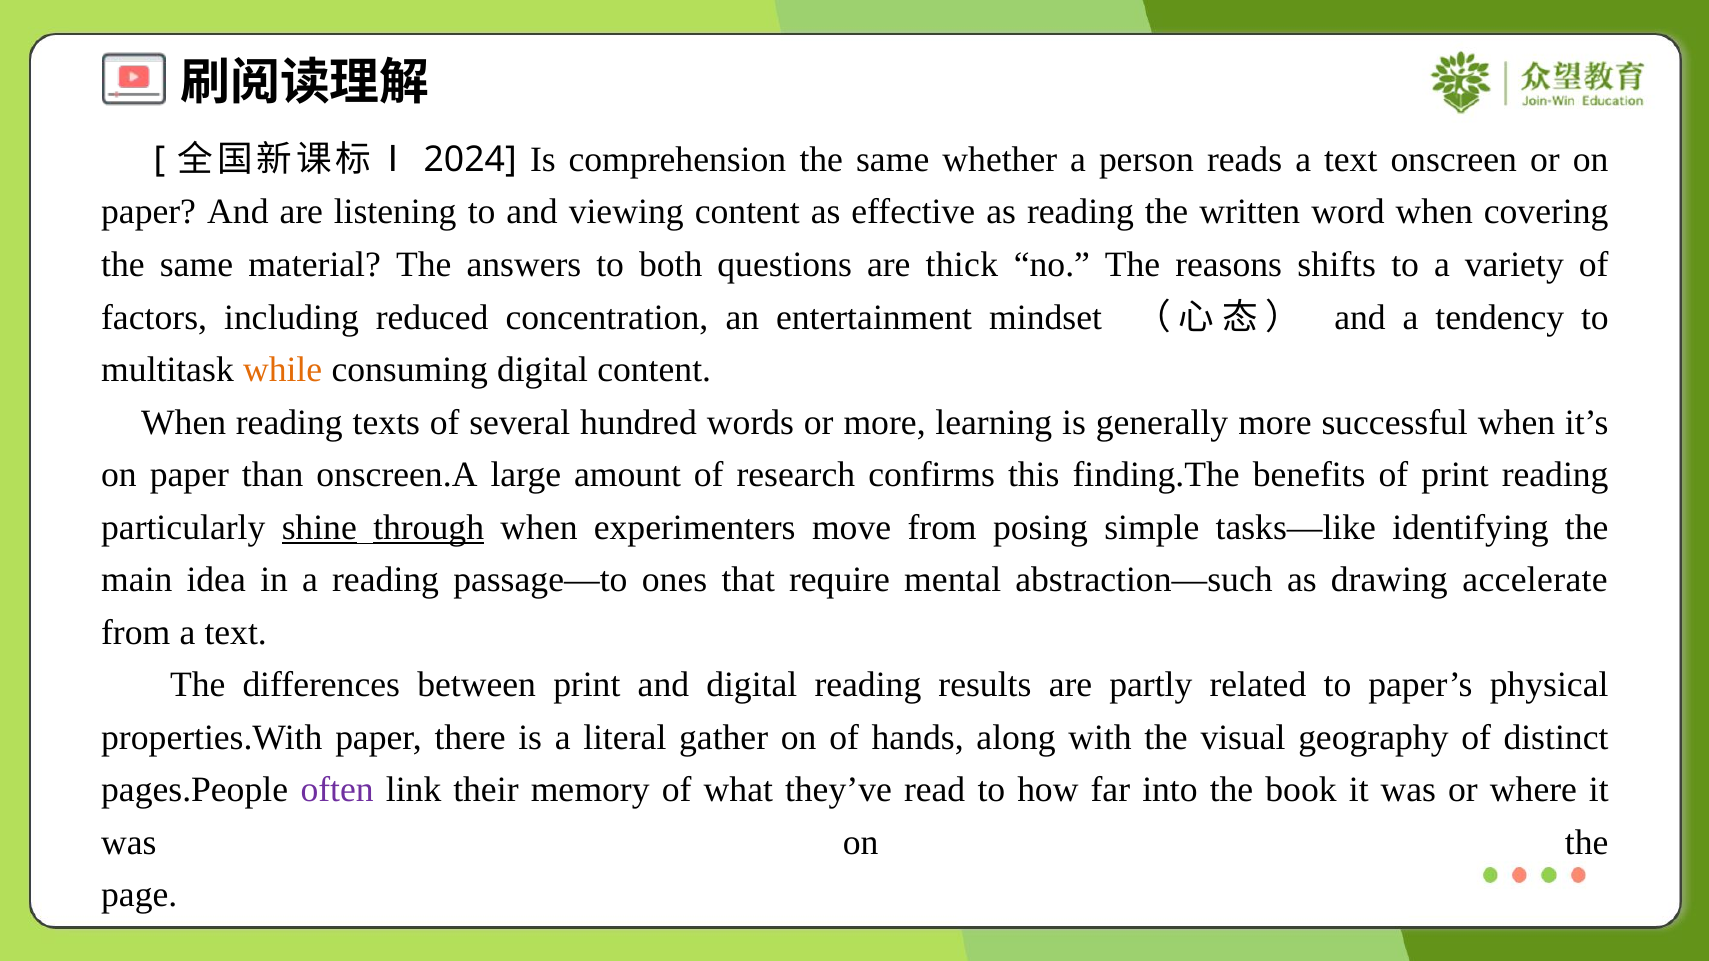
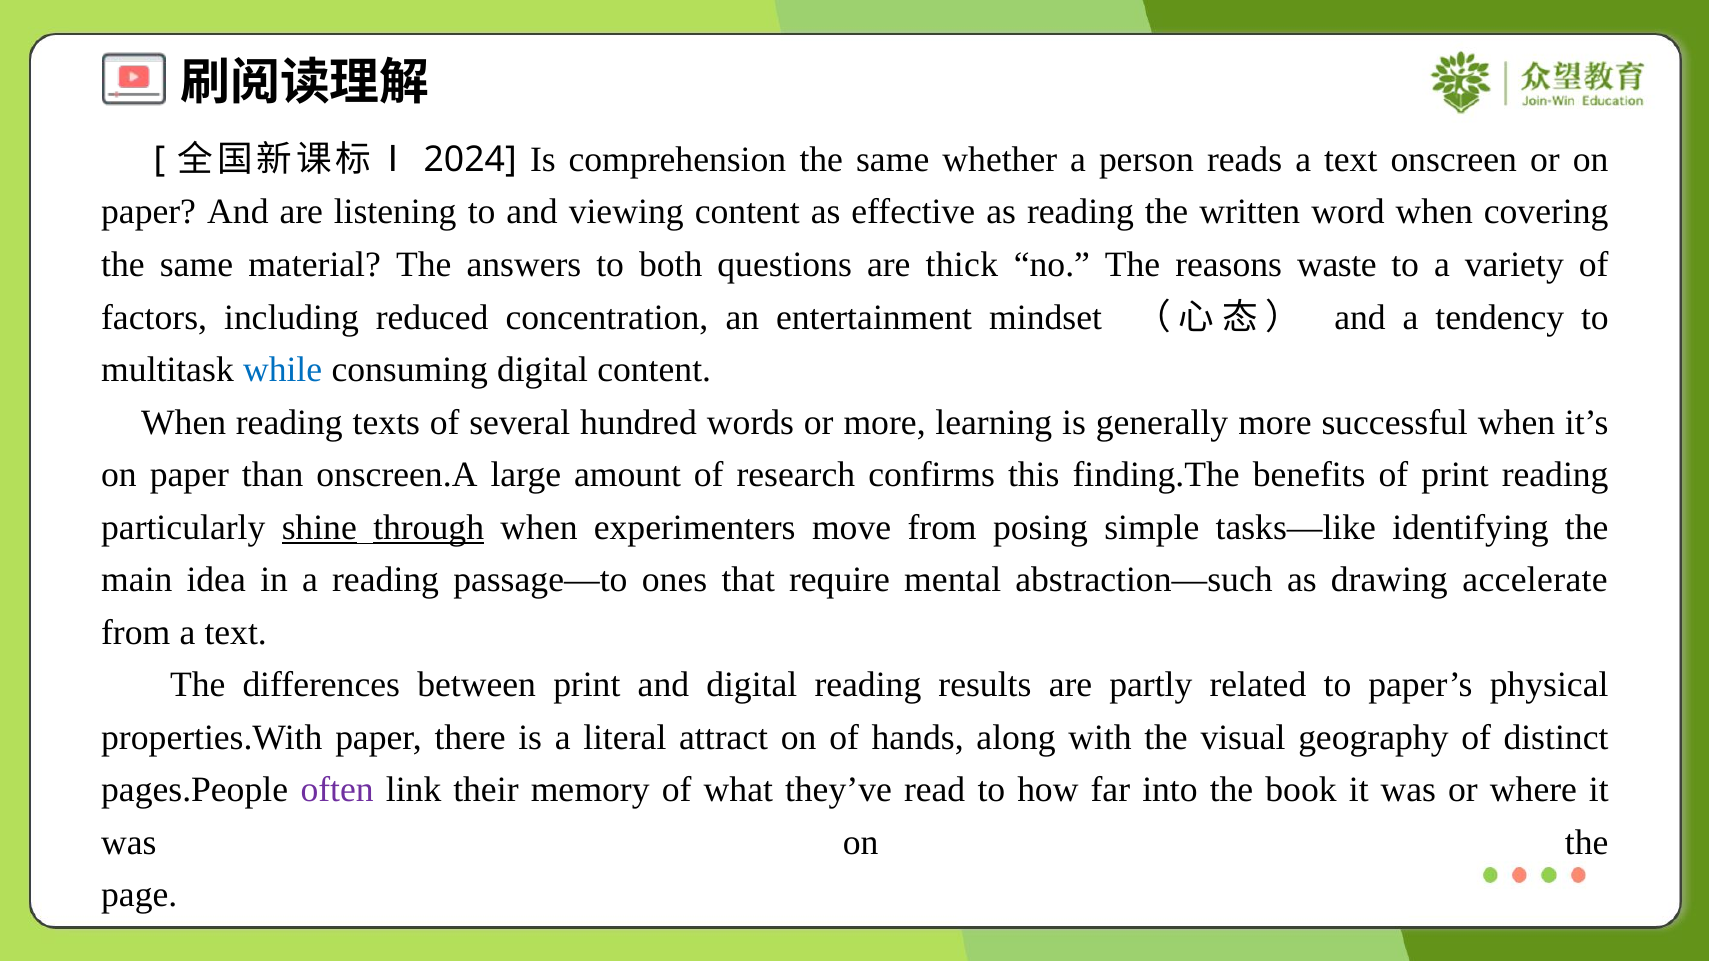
shifts: shifts -> waste
while colour: orange -> blue
gather: gather -> attract
